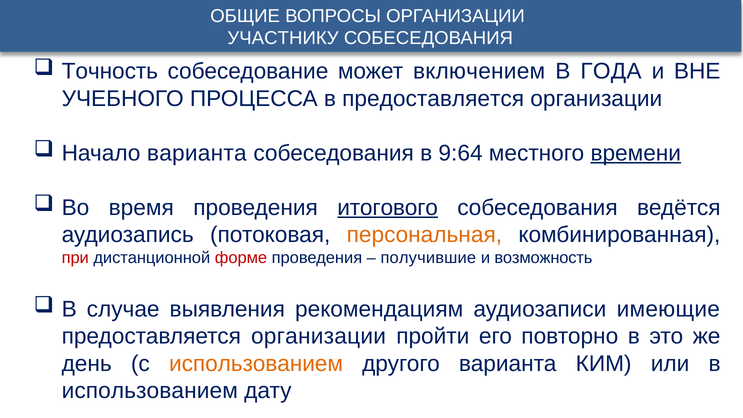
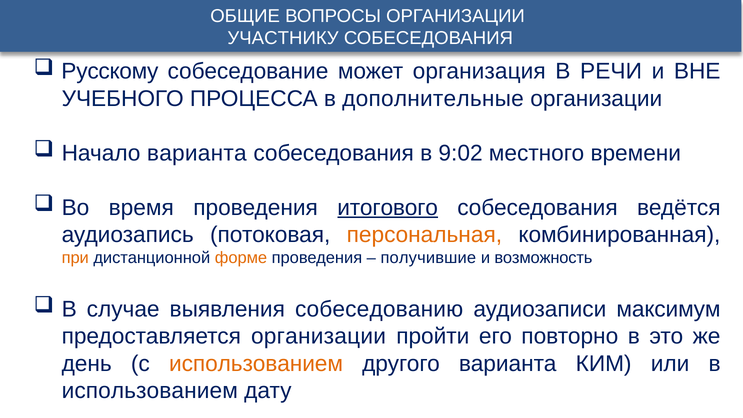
Точность: Точность -> Русскому
включением: включением -> организация
ГОДА: ГОДА -> РЕЧИ
в предоставляется: предоставляется -> дополнительные
9:64: 9:64 -> 9:02
времени underline: present -> none
при colour: red -> orange
форме colour: red -> orange
рекомендациям: рекомендациям -> собеседованию
имеющие: имеющие -> максимум
